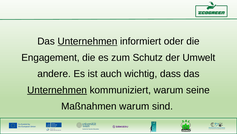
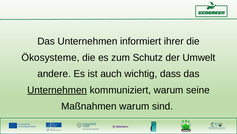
Unternehmen at (87, 41) underline: present -> none
oder: oder -> ihrer
Engagement: Engagement -> Ökosysteme
